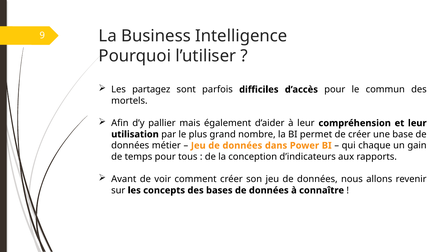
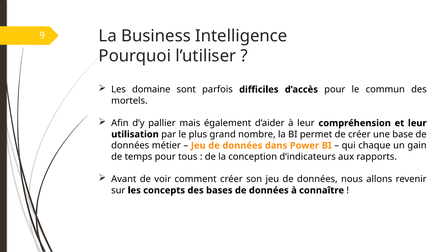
partagez: partagez -> domaine
